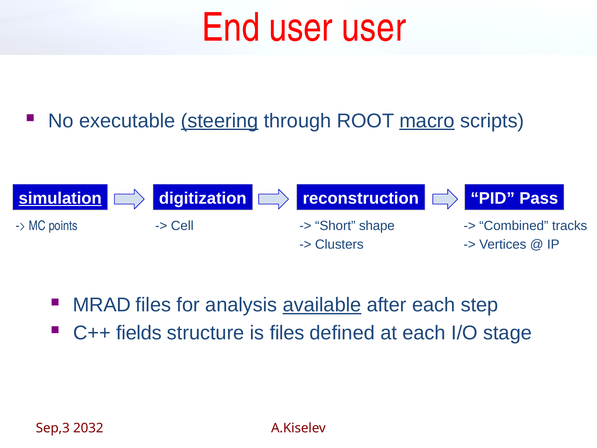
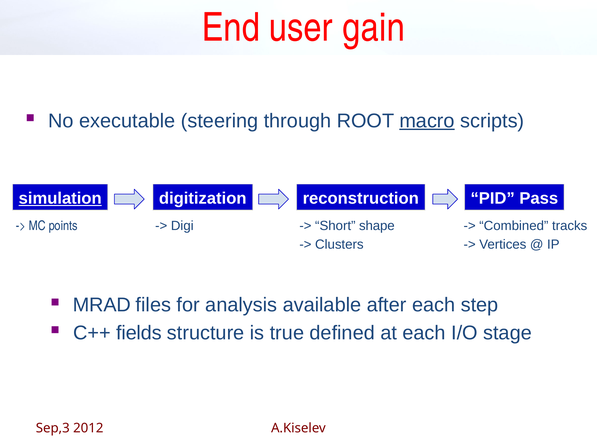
user user: user -> gain
steering underline: present -> none
Cell: Cell -> Digi
available underline: present -> none
is files: files -> true
2032: 2032 -> 2012
